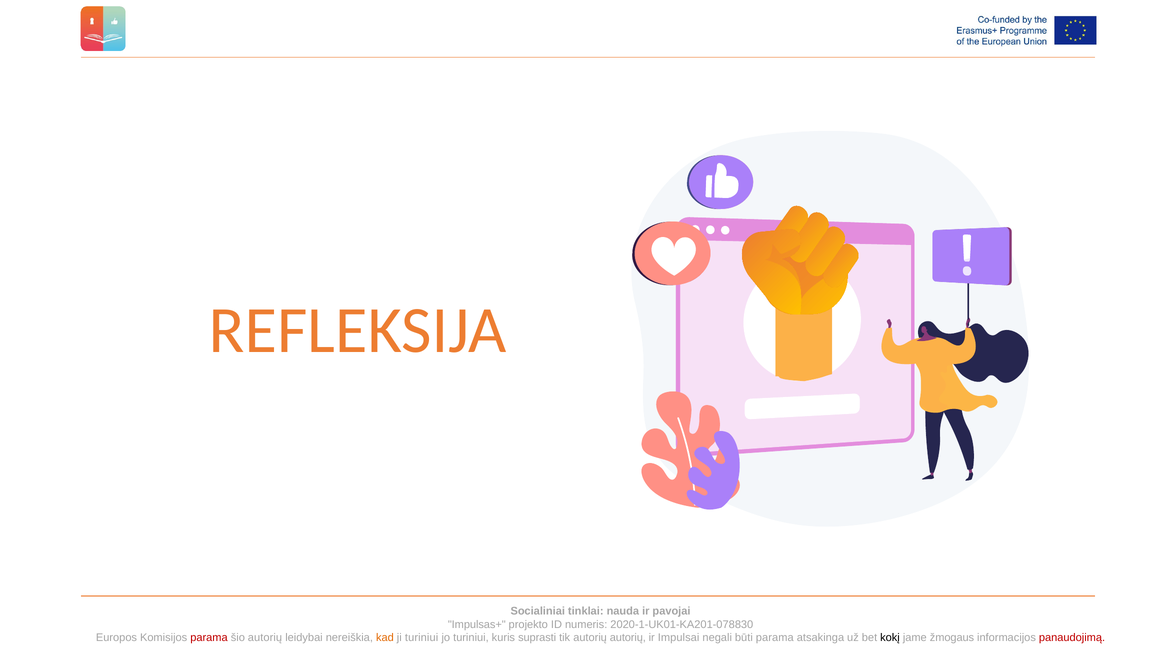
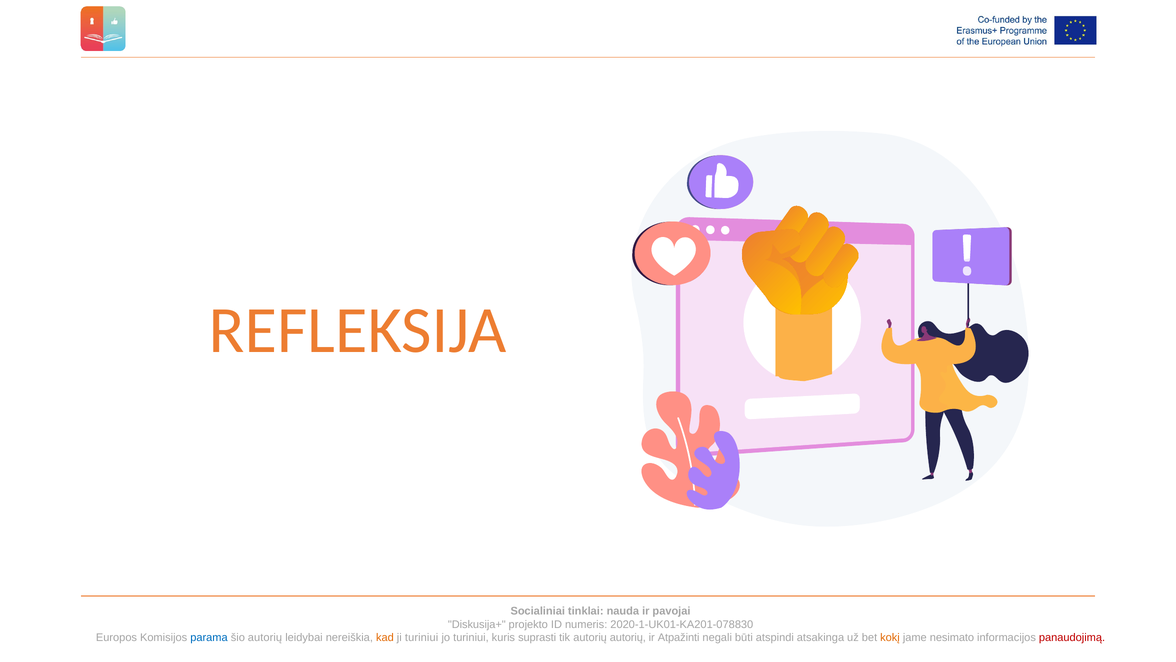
Impulsas+: Impulsas+ -> Diskusija+
parama at (209, 637) colour: red -> blue
Impulsai: Impulsai -> Atpažinti
būti parama: parama -> atspindi
kokį colour: black -> orange
žmogaus: žmogaus -> nesimato
